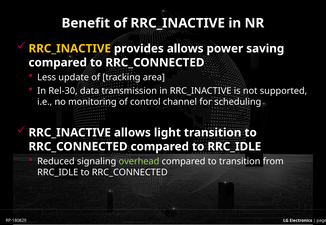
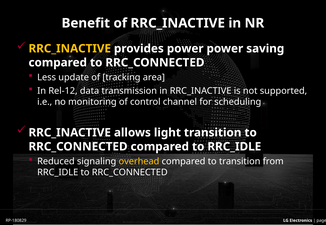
provides allows: allows -> power
Rel-30: Rel-30 -> Rel-12
overhead colour: light green -> yellow
